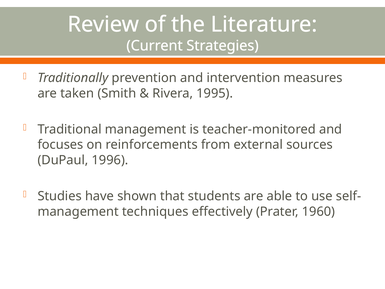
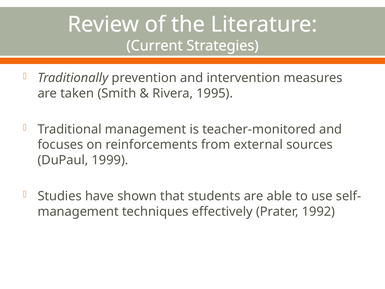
1996: 1996 -> 1999
1960: 1960 -> 1992
